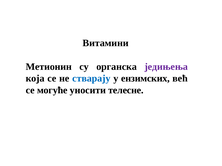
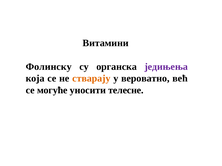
Метионин: Метионин -> Фолинску
стварају colour: blue -> orange
ензимских: ензимских -> вероватно
